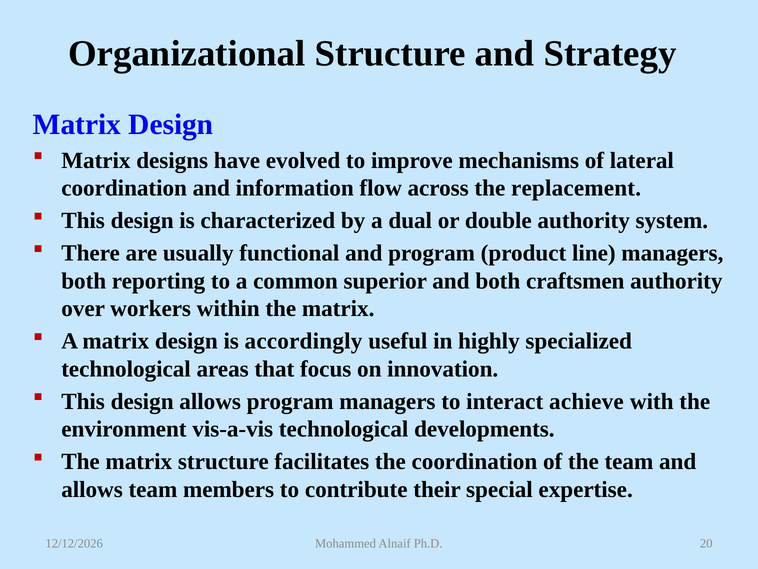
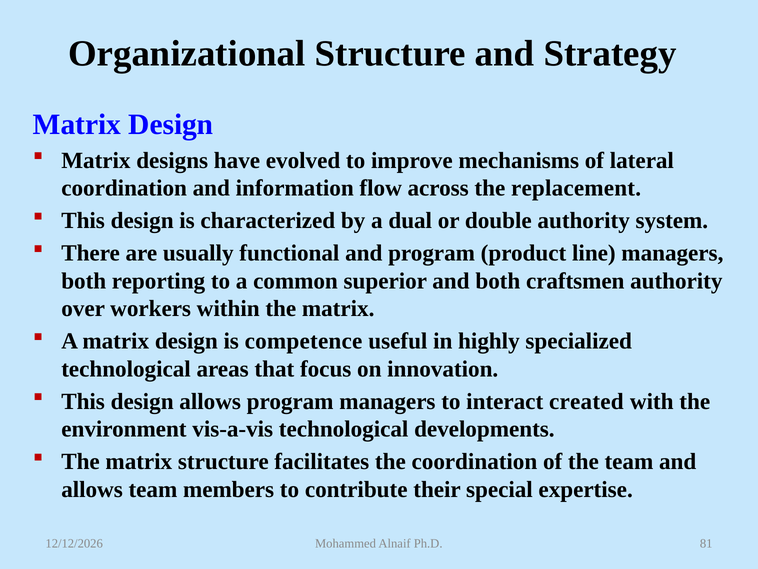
accordingly: accordingly -> competence
achieve: achieve -> created
20: 20 -> 81
